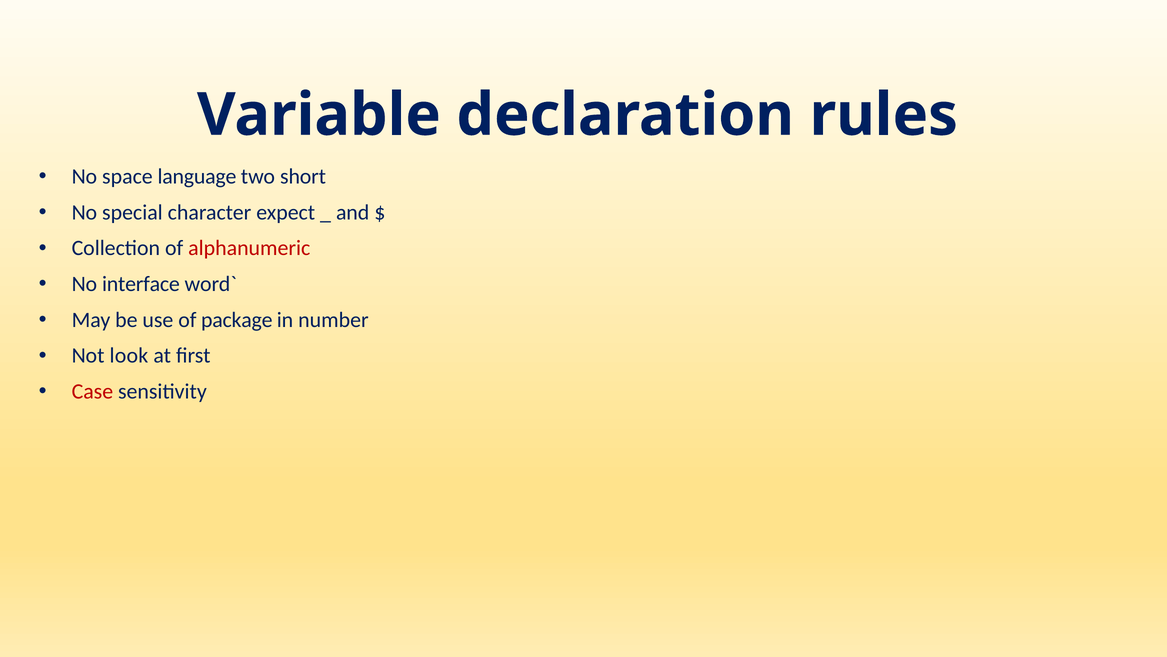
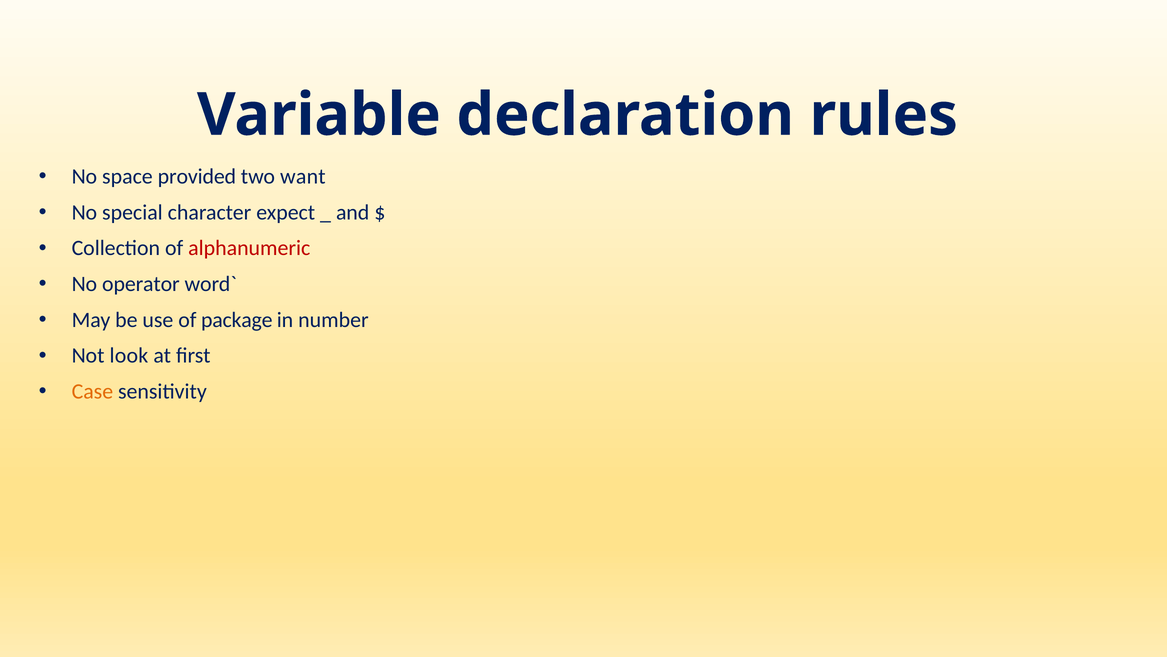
language: language -> provided
short: short -> want
interface: interface -> operator
Case colour: red -> orange
